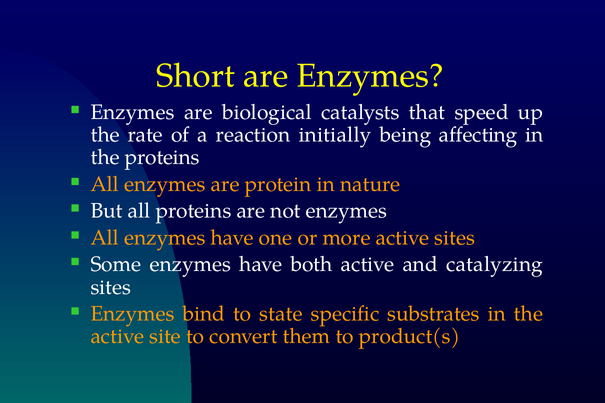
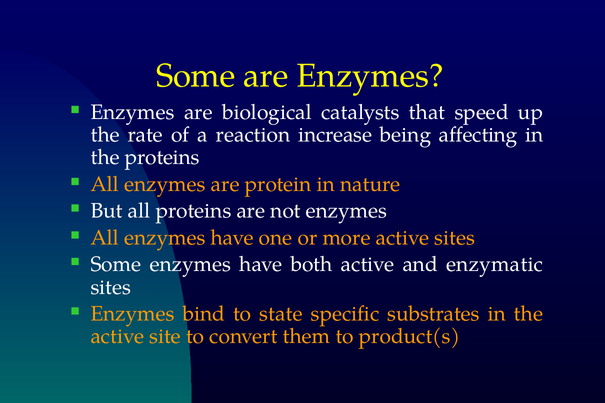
Short at (196, 76): Short -> Some
initially: initially -> increase
catalyzing: catalyzing -> enzymatic
